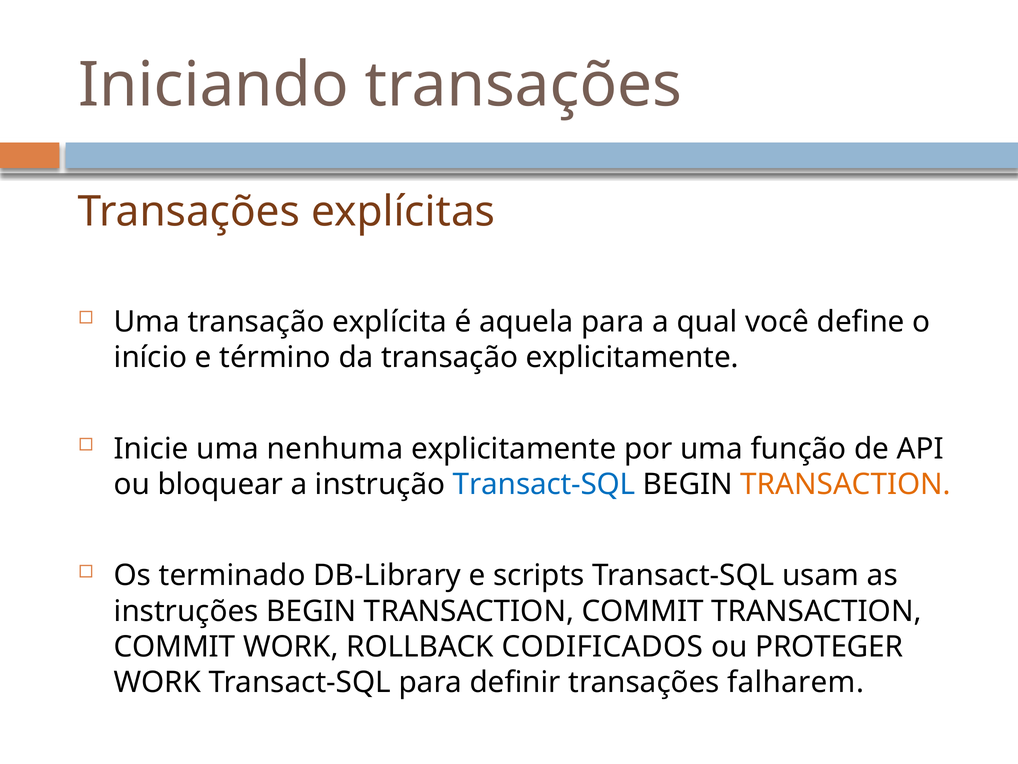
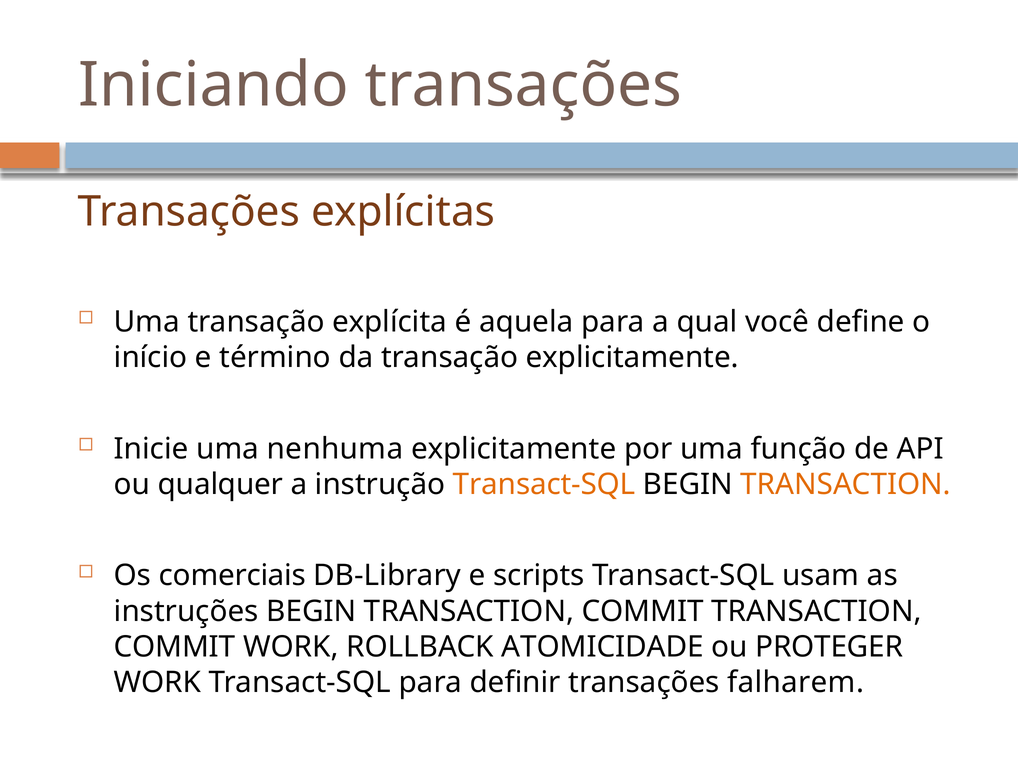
bloquear: bloquear -> qualquer
Transact-SQL at (544, 484) colour: blue -> orange
terminado: terminado -> comerciais
CODIFICADOS: CODIFICADOS -> ATOMICIDADE
